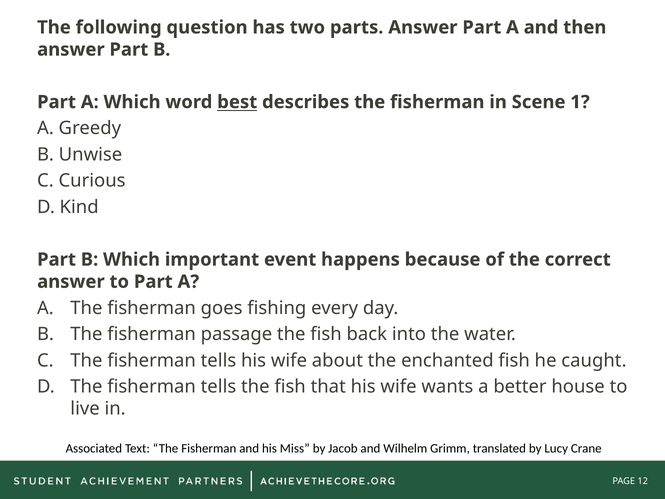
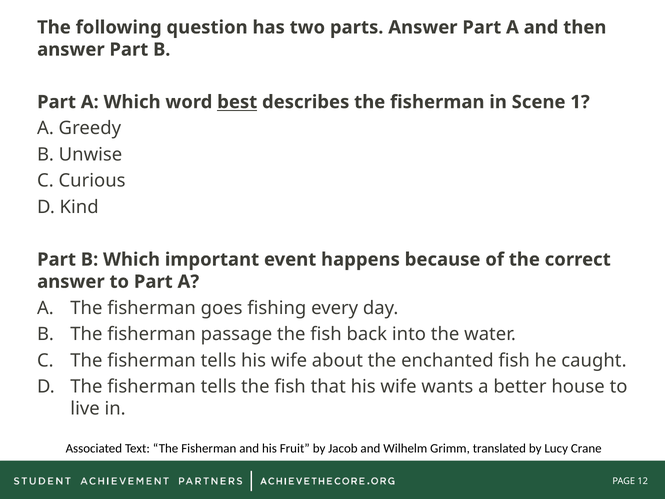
Miss: Miss -> Fruit
